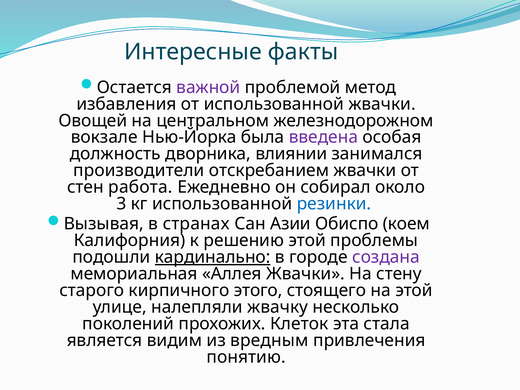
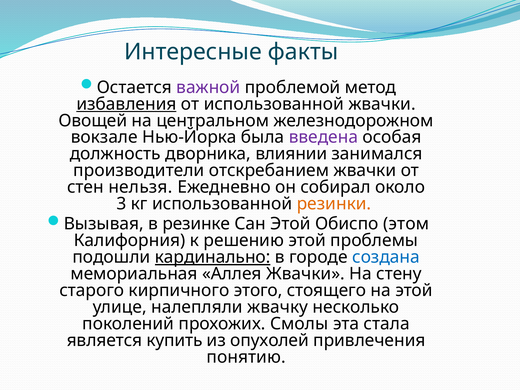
избавления underline: none -> present
работа: работа -> нельзя
резинки colour: blue -> orange
странах: странах -> резинке
Сан Азии: Азии -> Этой
коем: коем -> этом
создана colour: purple -> blue
Клеток: Клеток -> Смолы
видим: видим -> купить
вредным: вредным -> опухолей
